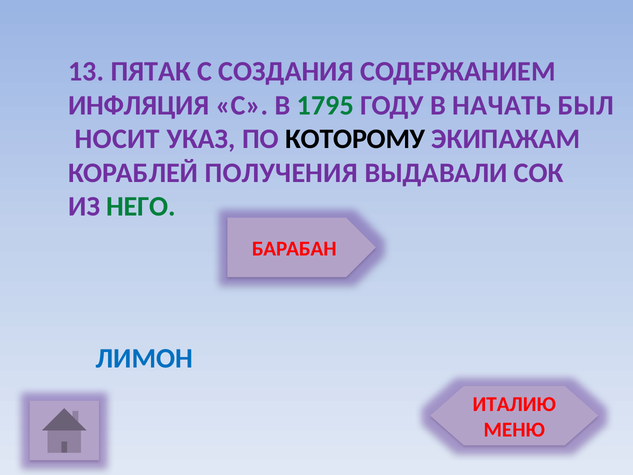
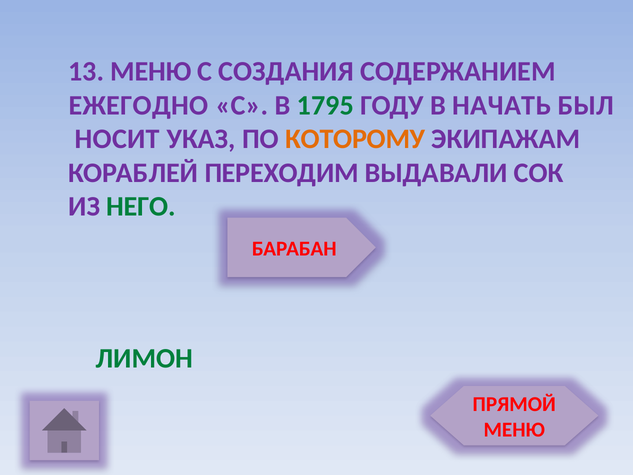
13 ПЯТАК: ПЯТАК -> МЕНЮ
ИНФЛЯЦИЯ: ИНФЛЯЦИЯ -> ЕЖЕГОДНО
КОТОРОМУ colour: black -> orange
ПОЛУЧЕНИЯ: ПОЛУЧЕНИЯ -> ПЕРЕХОДИМ
ЛИМОН colour: blue -> green
ИТАЛИЮ: ИТАЛИЮ -> ПРЯМОЙ
